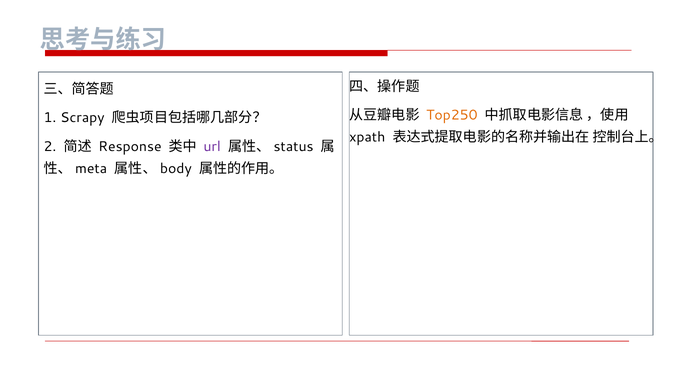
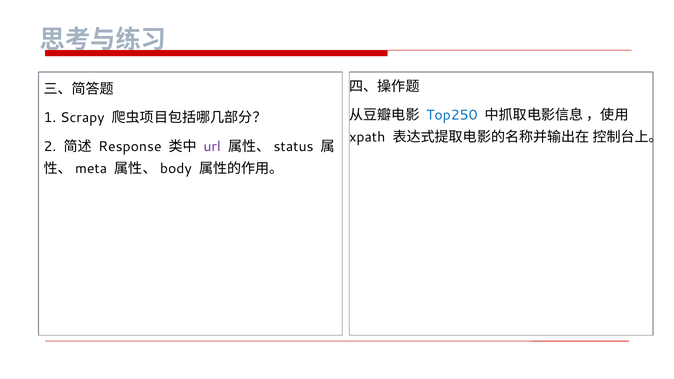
Top250 colour: orange -> blue
